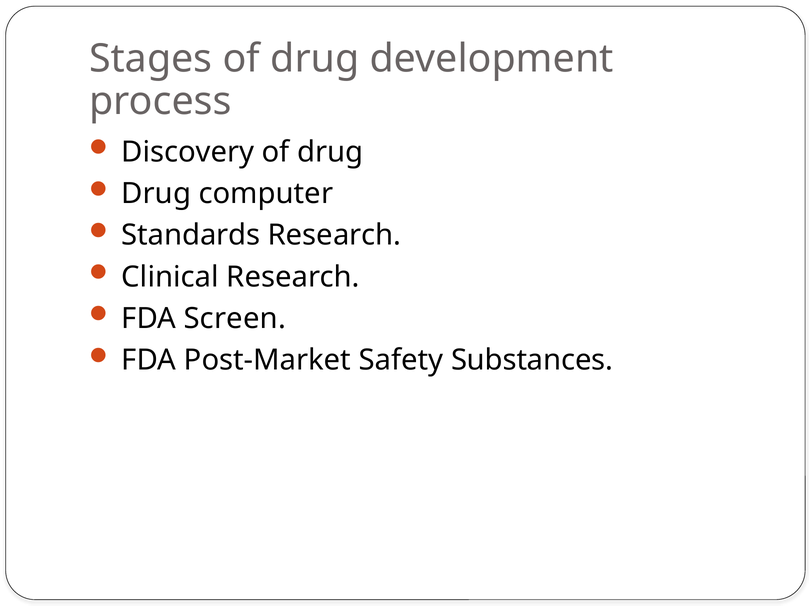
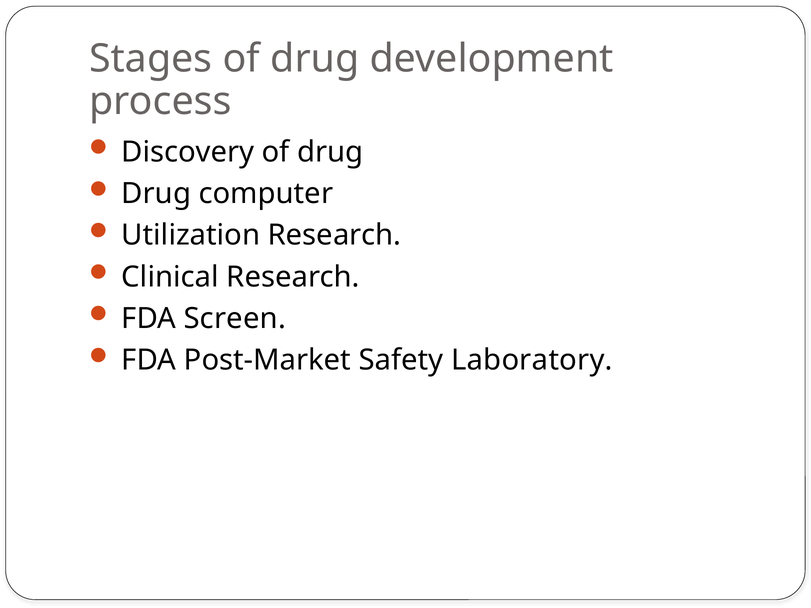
Standards: Standards -> Utilization
Substances: Substances -> Laboratory
